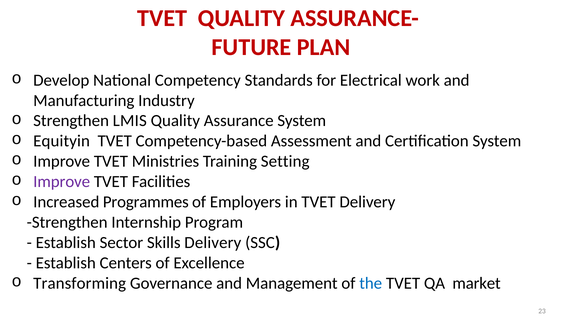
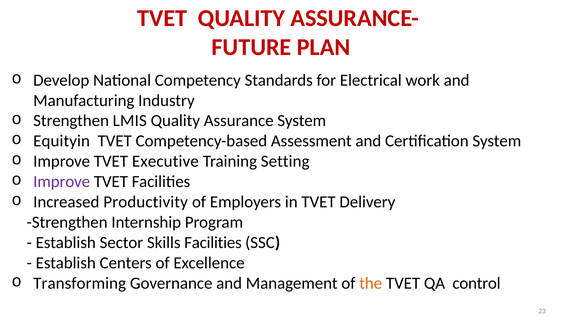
Ministries: Ministries -> Executive
Programmes: Programmes -> Productivity
Skills Delivery: Delivery -> Facilities
the colour: blue -> orange
market: market -> control
